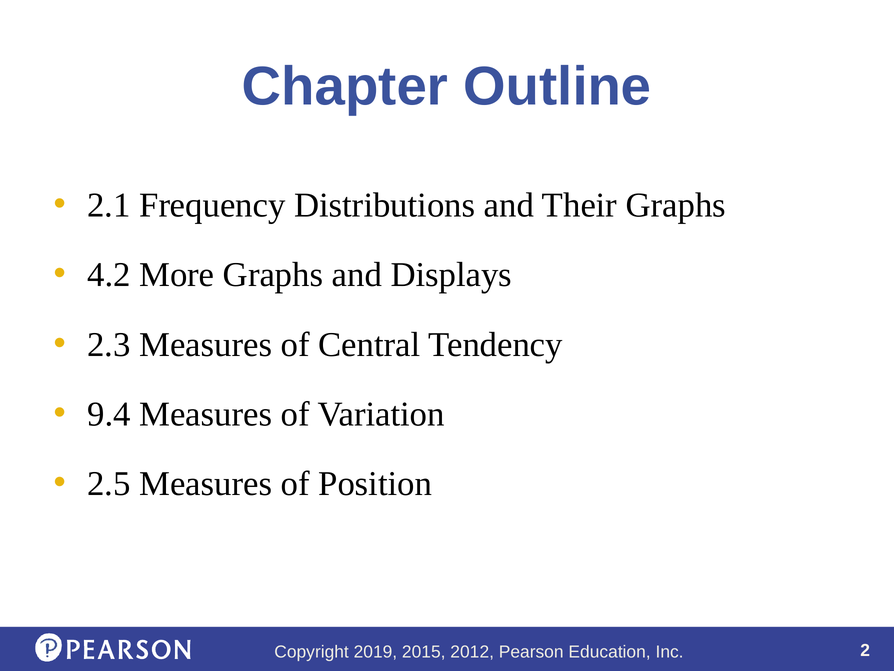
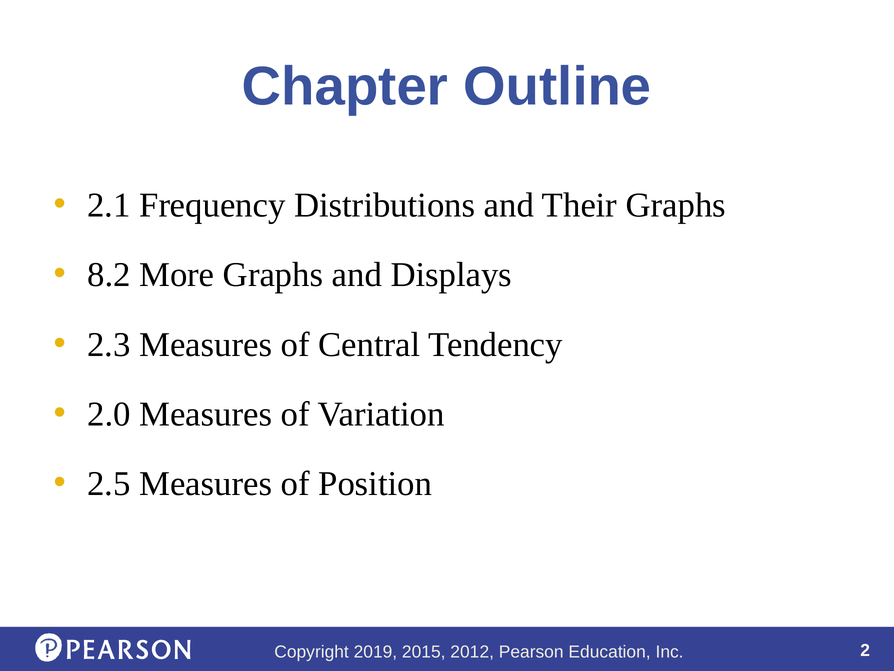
4.2: 4.2 -> 8.2
9.4: 9.4 -> 2.0
